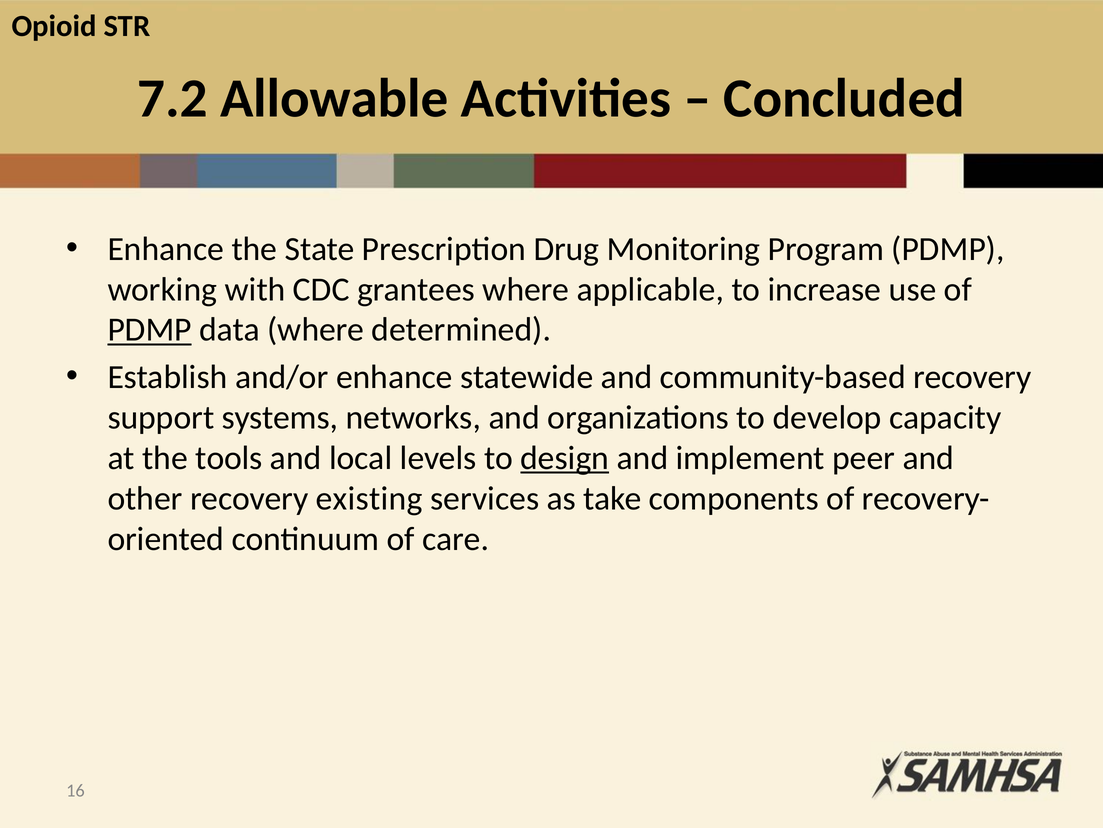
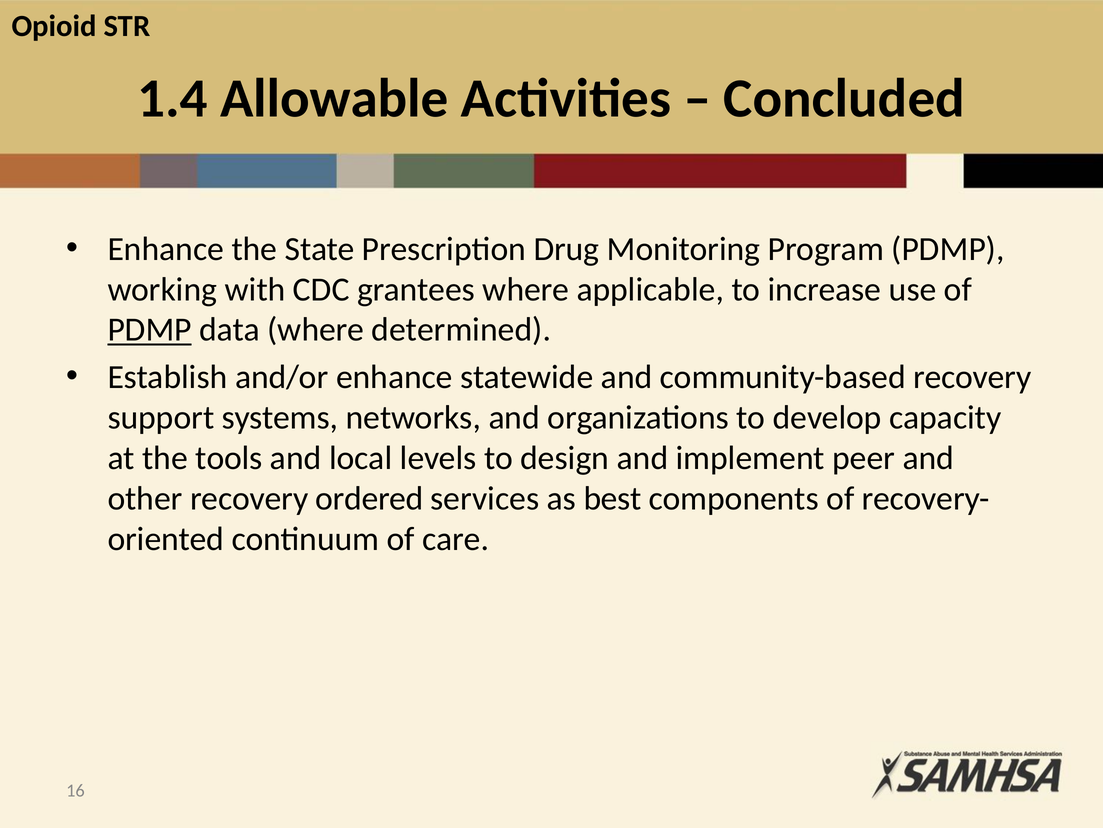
7.2: 7.2 -> 1.4
design underline: present -> none
existing: existing -> ordered
take: take -> best
